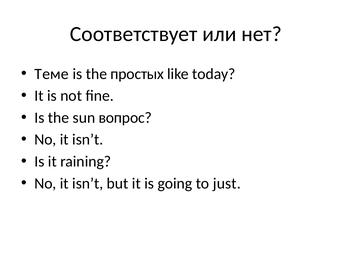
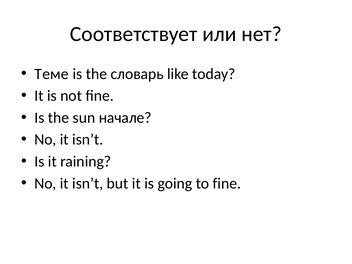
простых: простых -> словарь
вопрос: вопрос -> начале
to just: just -> fine
